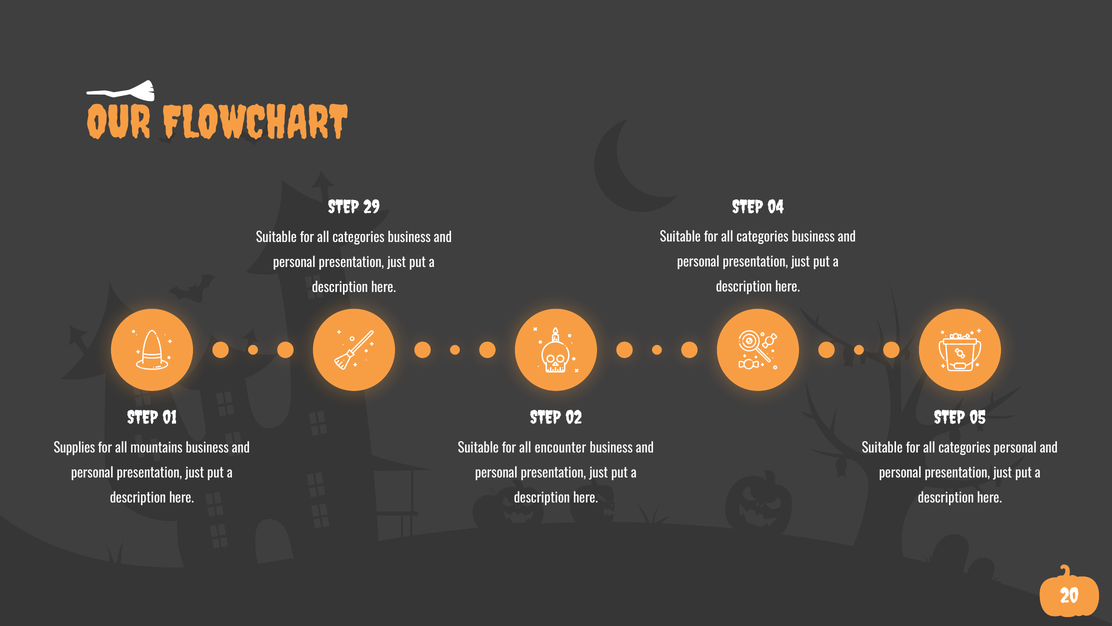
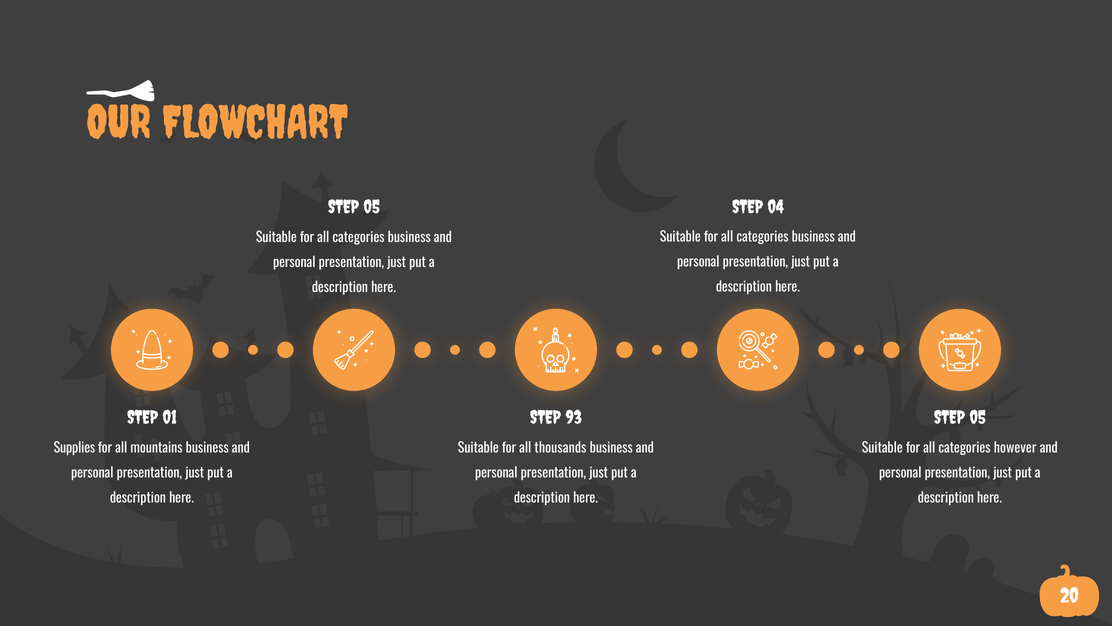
29 at (372, 207): 29 -> 05
02: 02 -> 93
encounter: encounter -> thousands
categories personal: personal -> however
